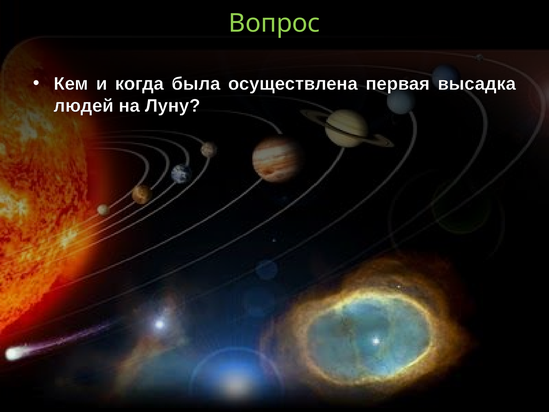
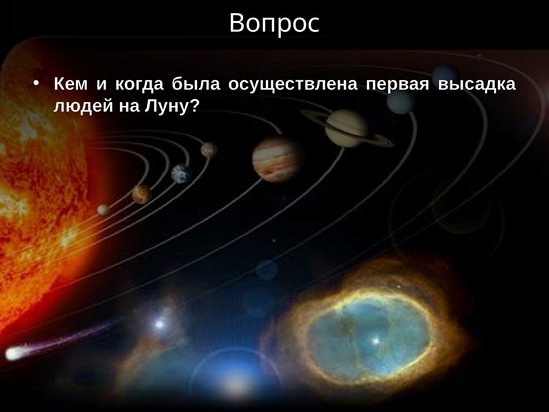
Вопрос colour: light green -> white
